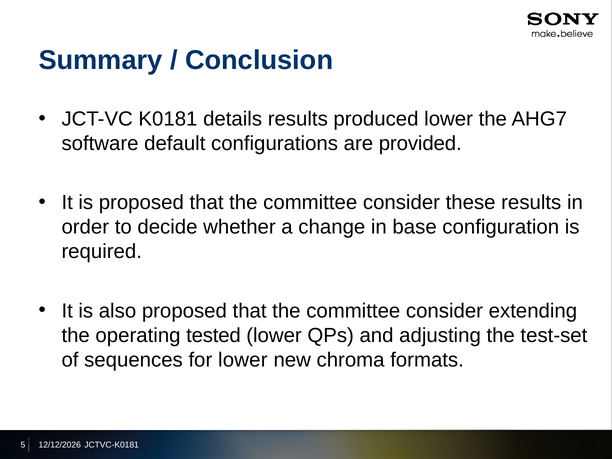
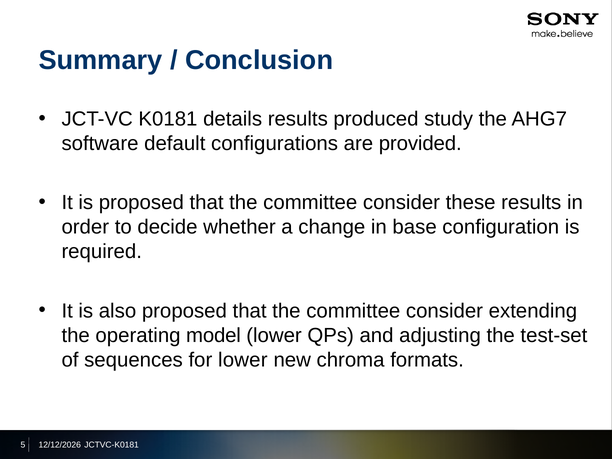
produced lower: lower -> study
tested: tested -> model
